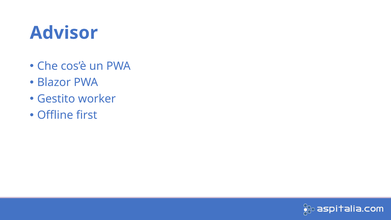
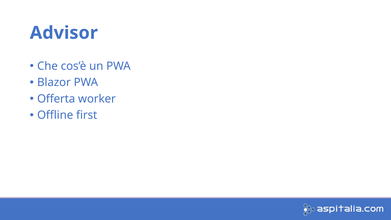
Gestito: Gestito -> Offerta
